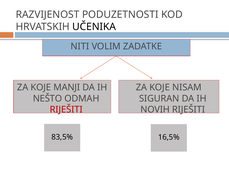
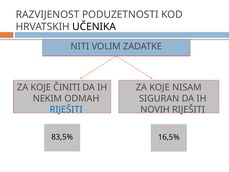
MANJI: MANJI -> ČINITI
NEŠTO: NEŠTO -> NEKIM
RIJEŠITI at (66, 109) colour: red -> blue
